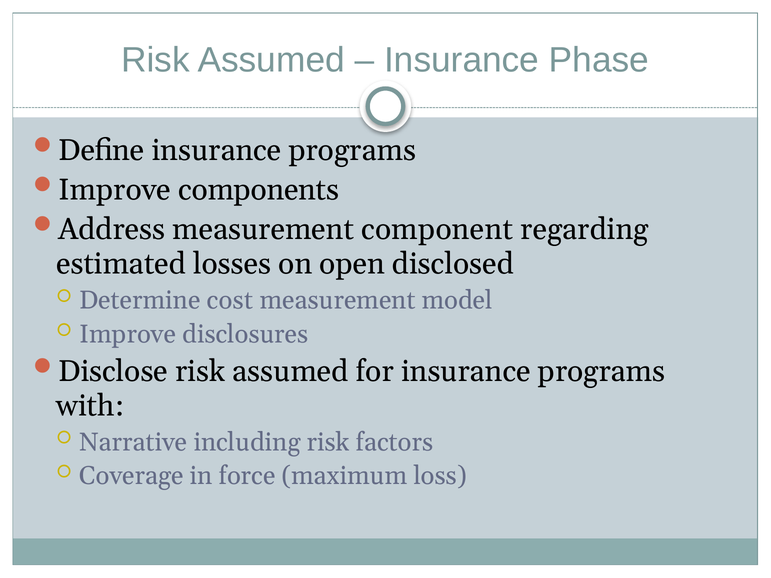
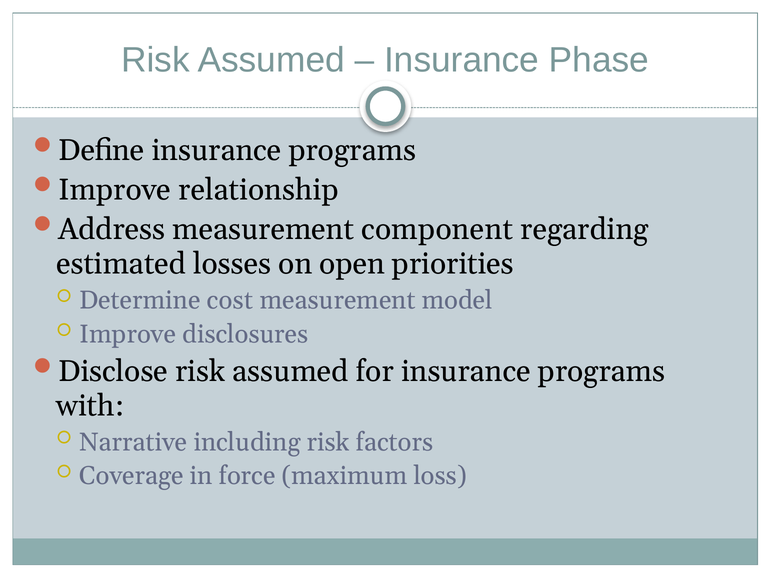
components: components -> relationship
disclosed: disclosed -> priorities
